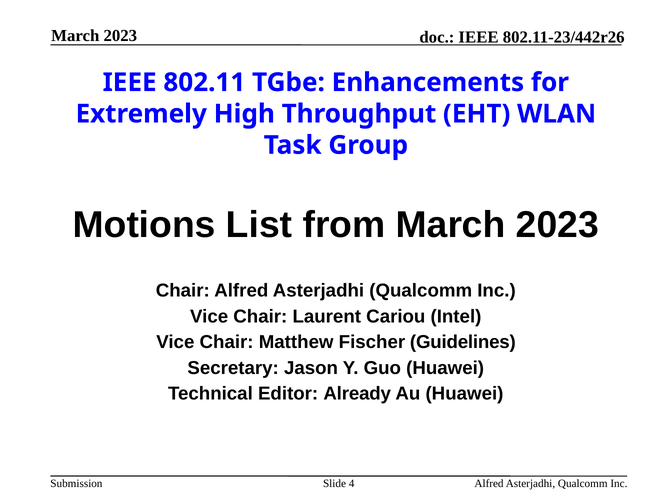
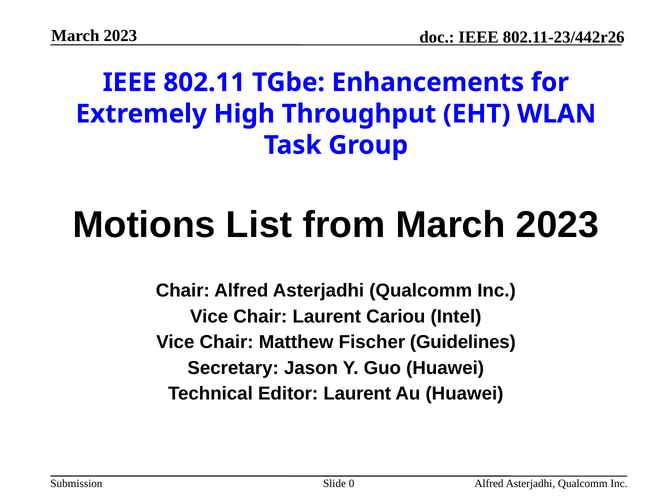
Editor Already: Already -> Laurent
4: 4 -> 0
